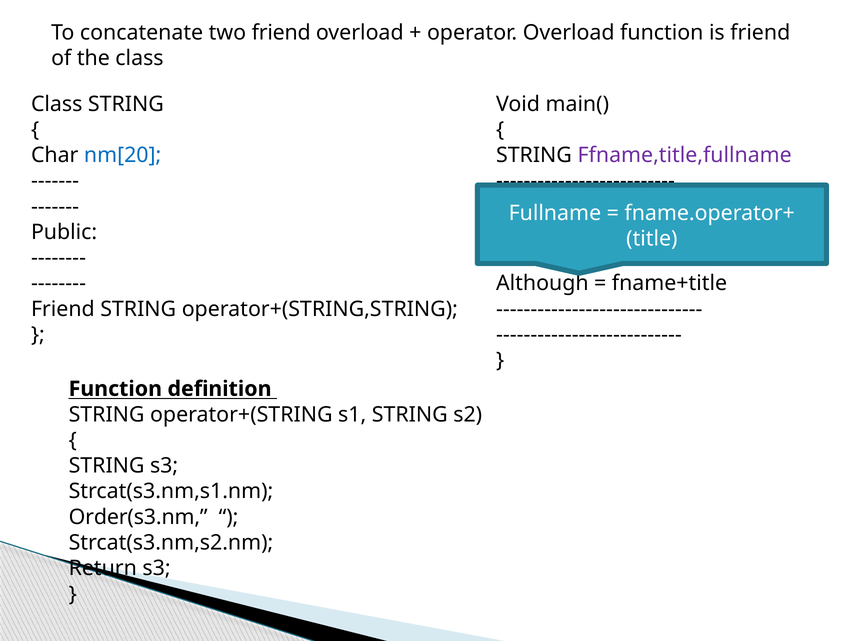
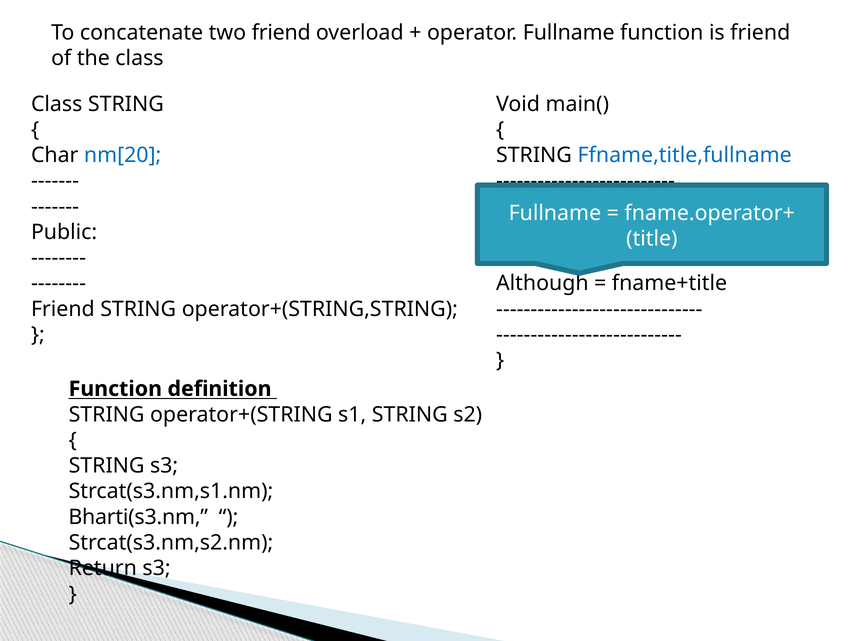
operator Overload: Overload -> Fullname
Ffname,title,fullname colour: purple -> blue
Order(s3.nm: Order(s3.nm -> Bharti(s3.nm
